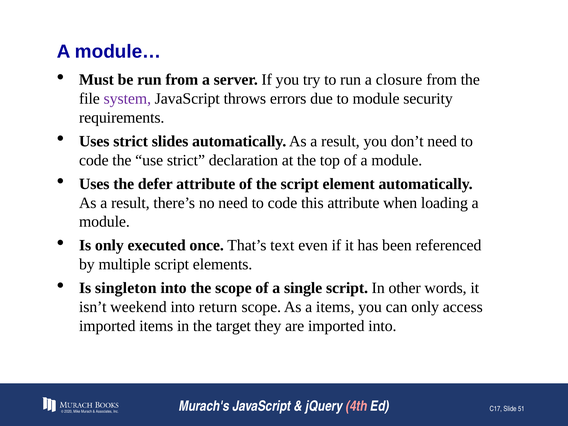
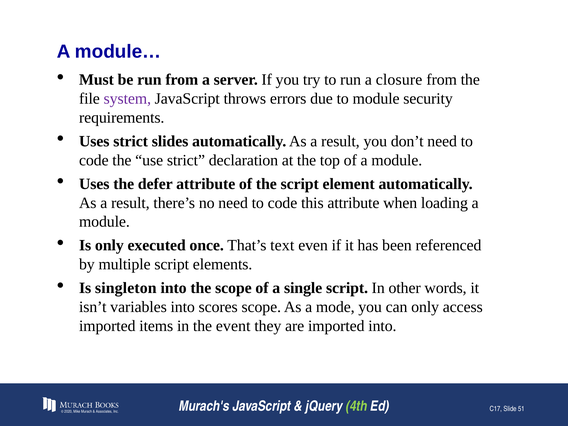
weekend: weekend -> variables
return: return -> scores
a items: items -> mode
target: target -> event
4th colour: pink -> light green
